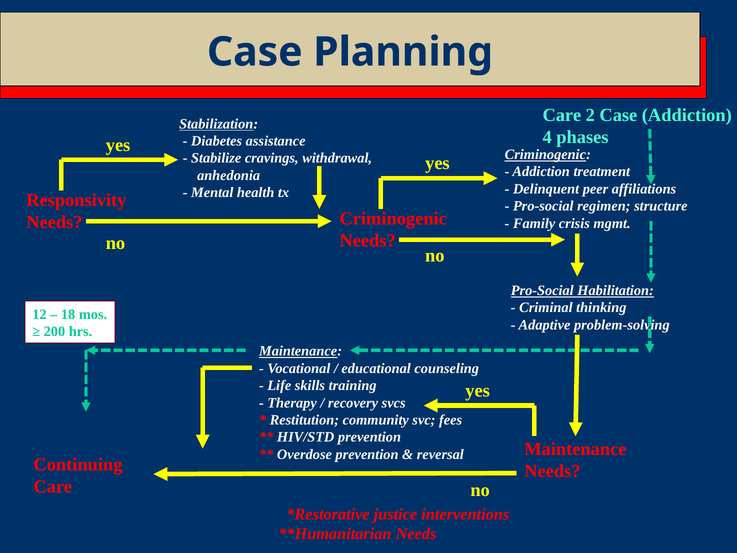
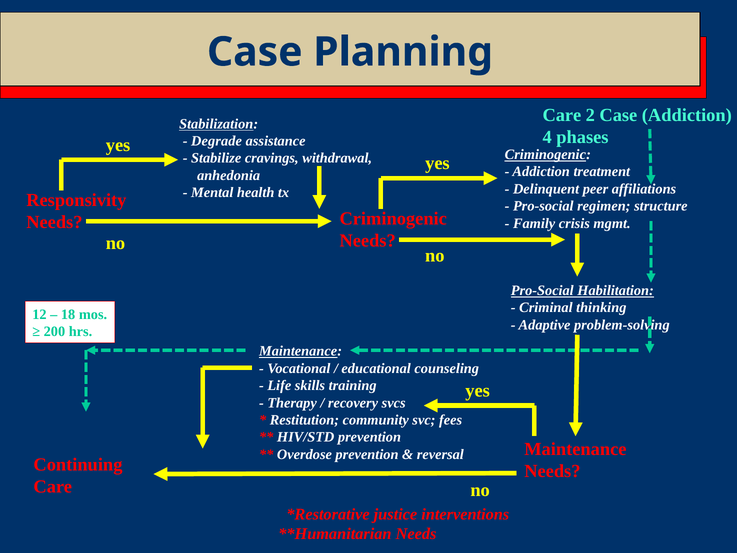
Diabetes: Diabetes -> Degrade
